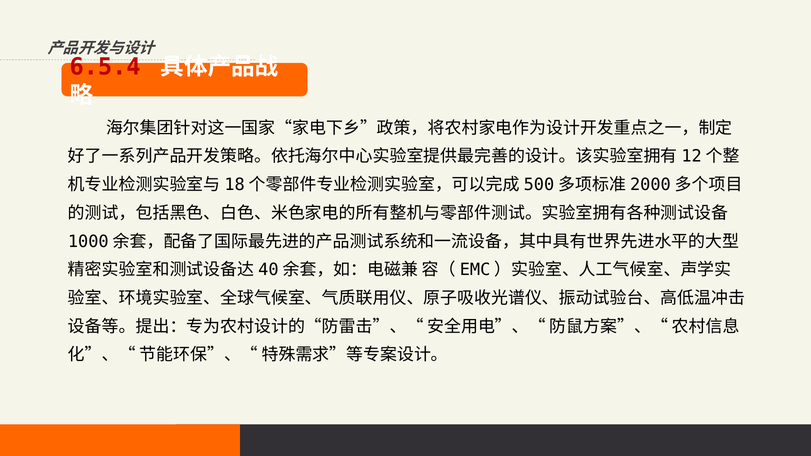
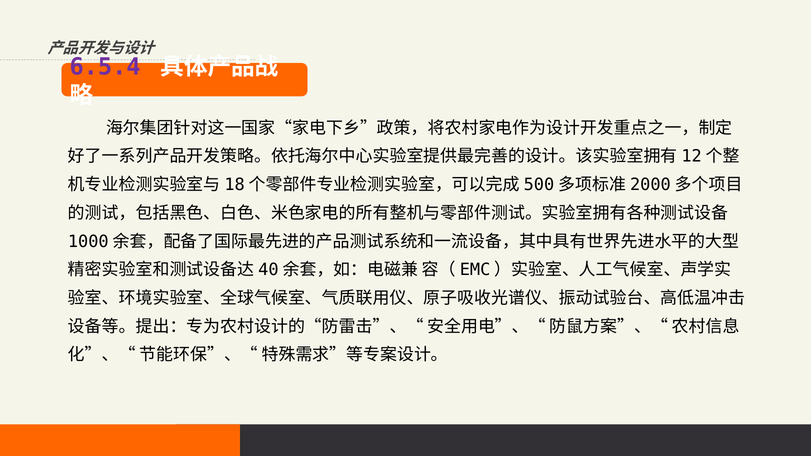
6.5.4 colour: red -> purple
